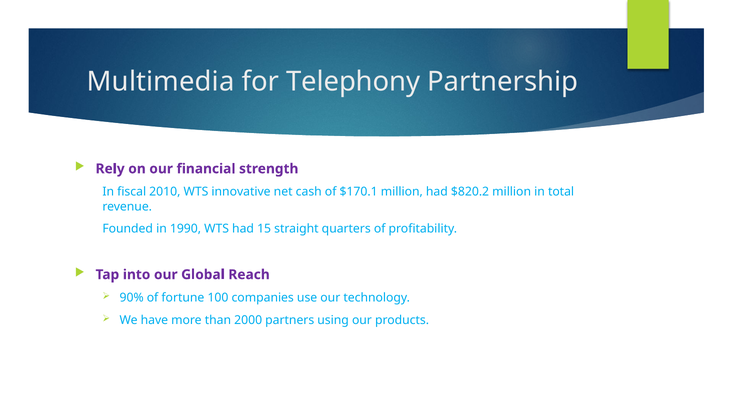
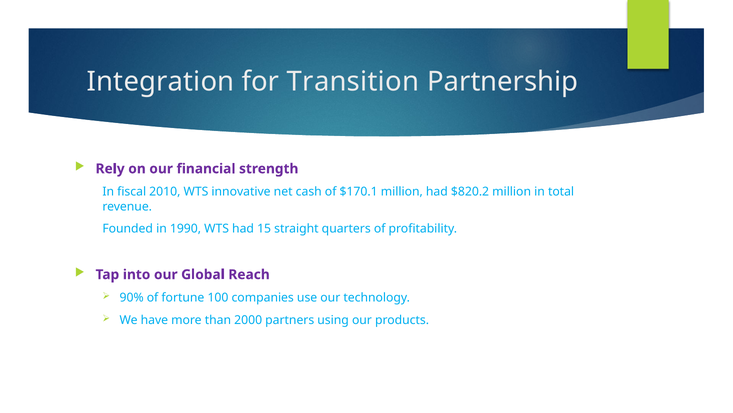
Multimedia: Multimedia -> Integration
Telephony: Telephony -> Transition
